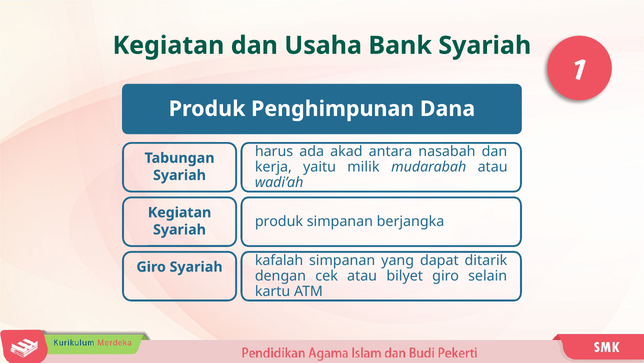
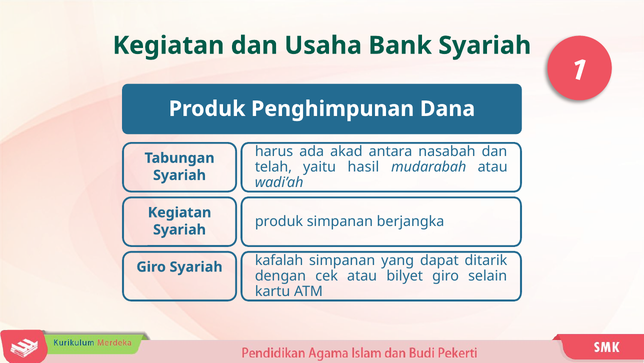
kerja: kerja -> telah
milik: milik -> hasil
